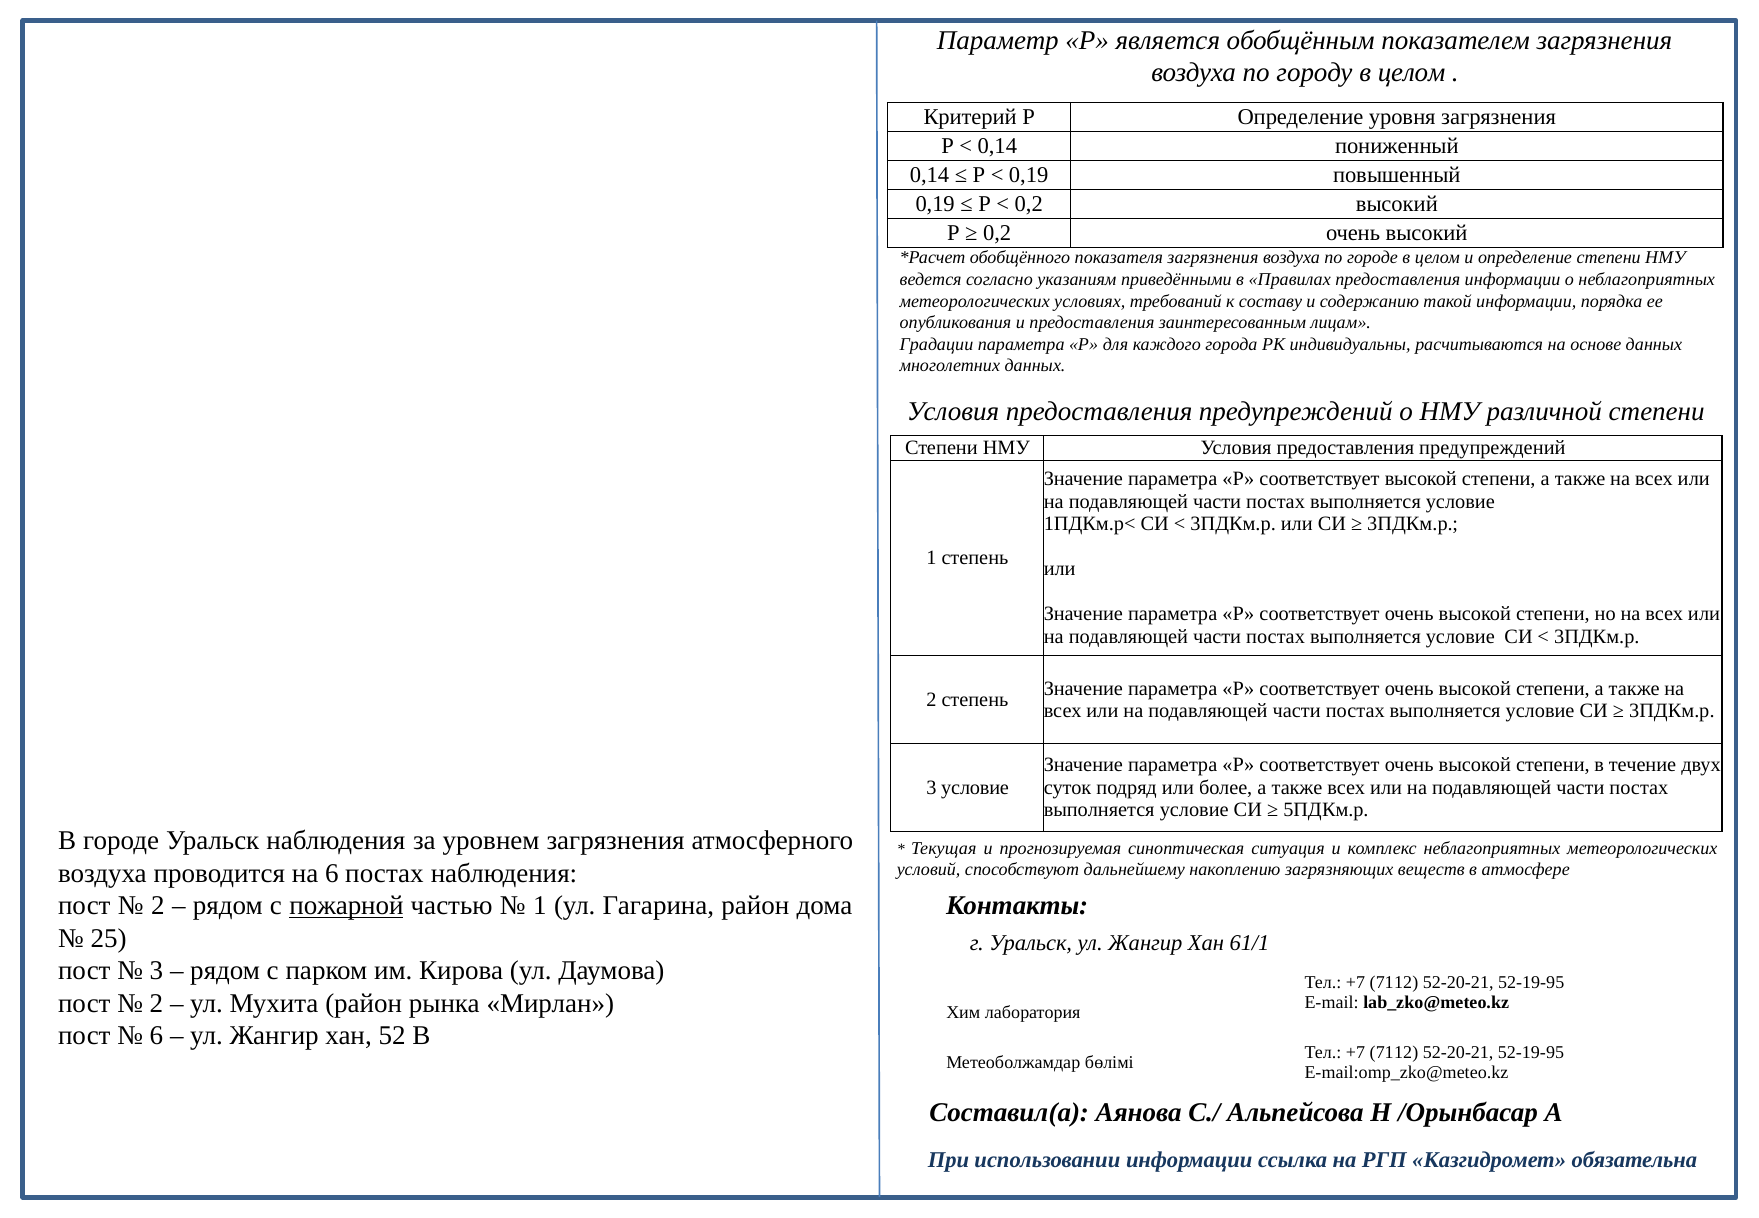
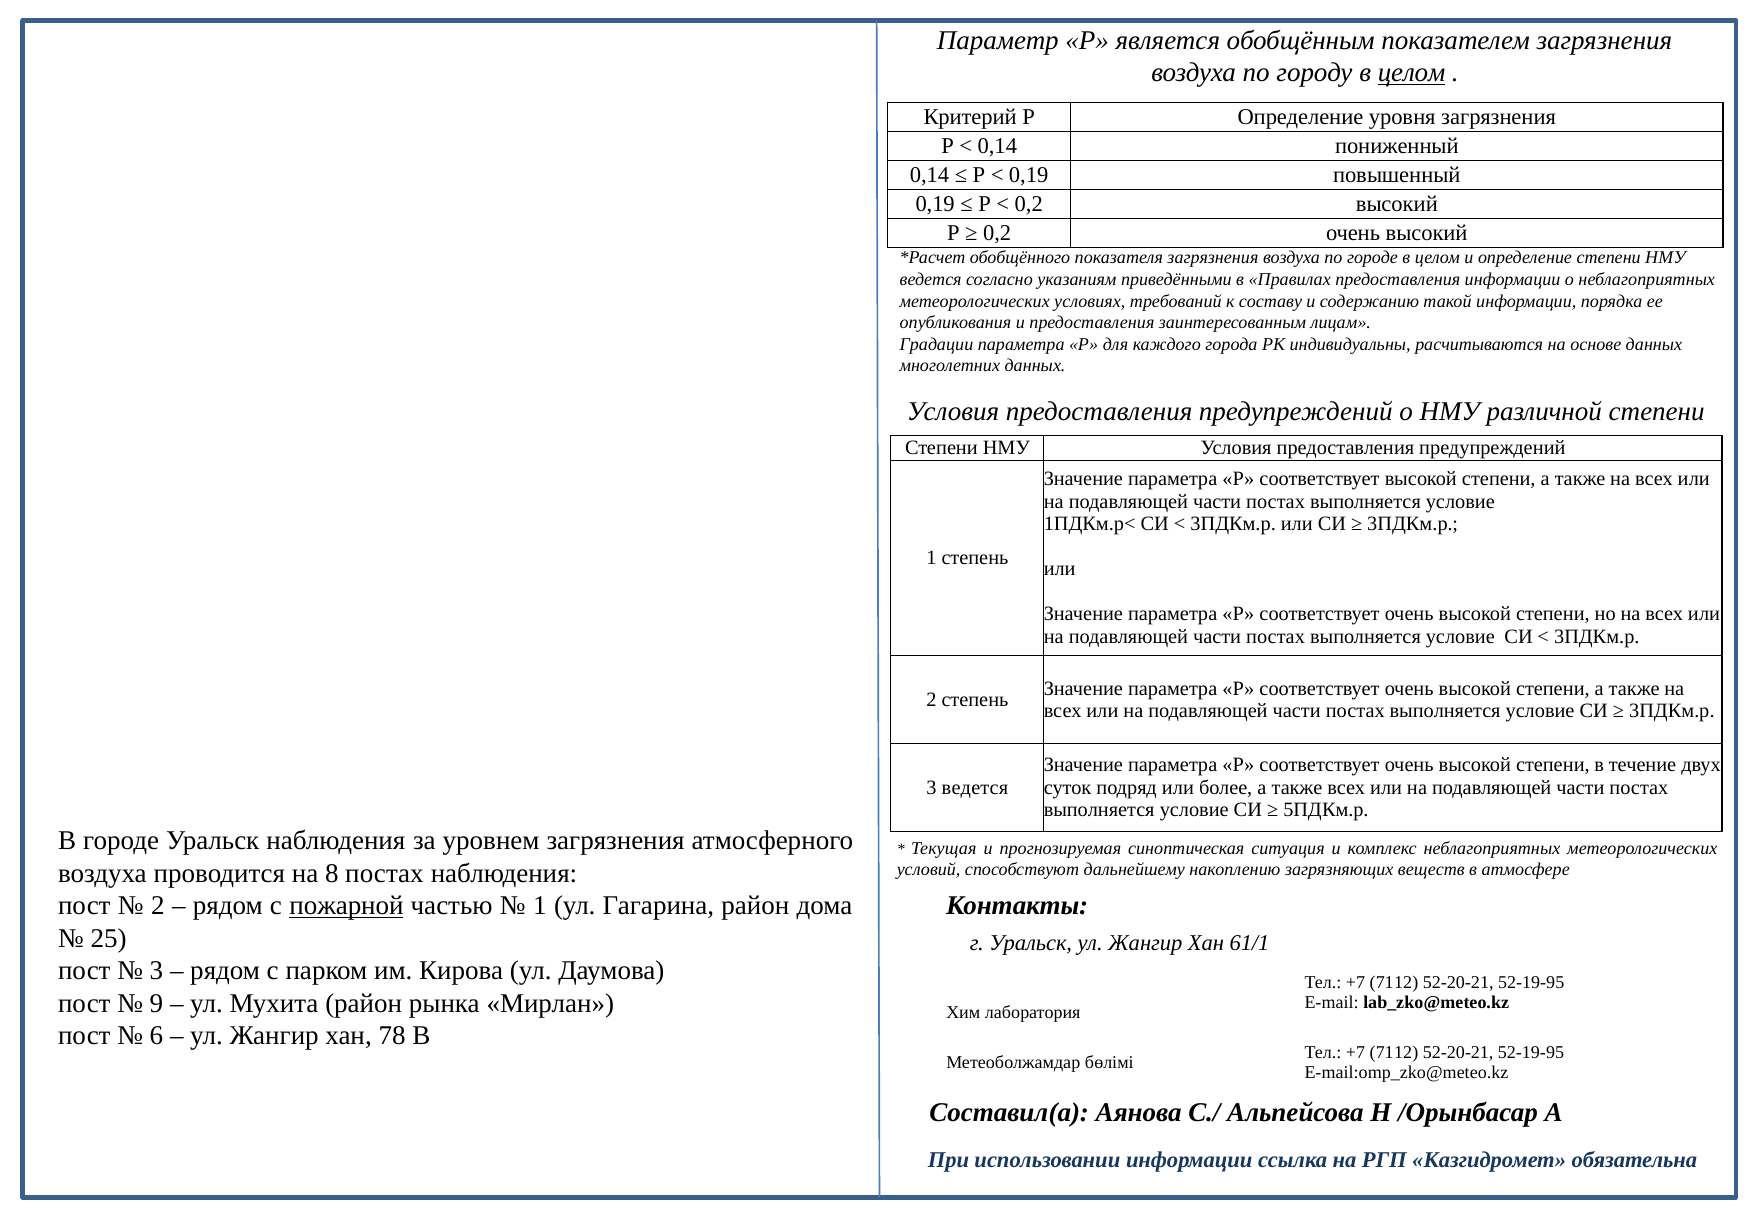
целом at (1412, 73) underline: none -> present
3 условие: условие -> ведется
на 6: 6 -> 8
2 at (156, 1003): 2 -> 9
52: 52 -> 78
